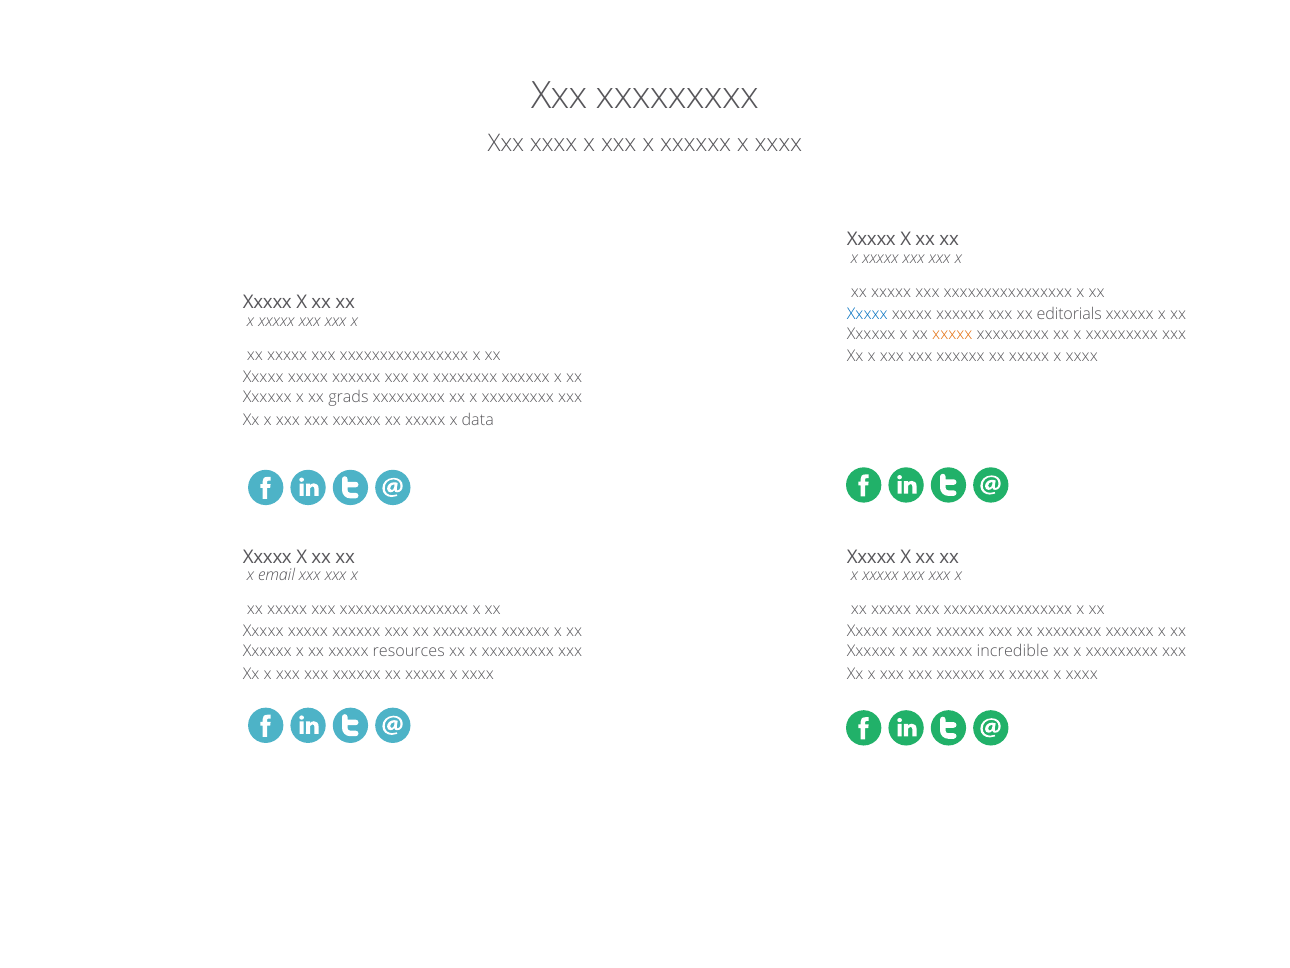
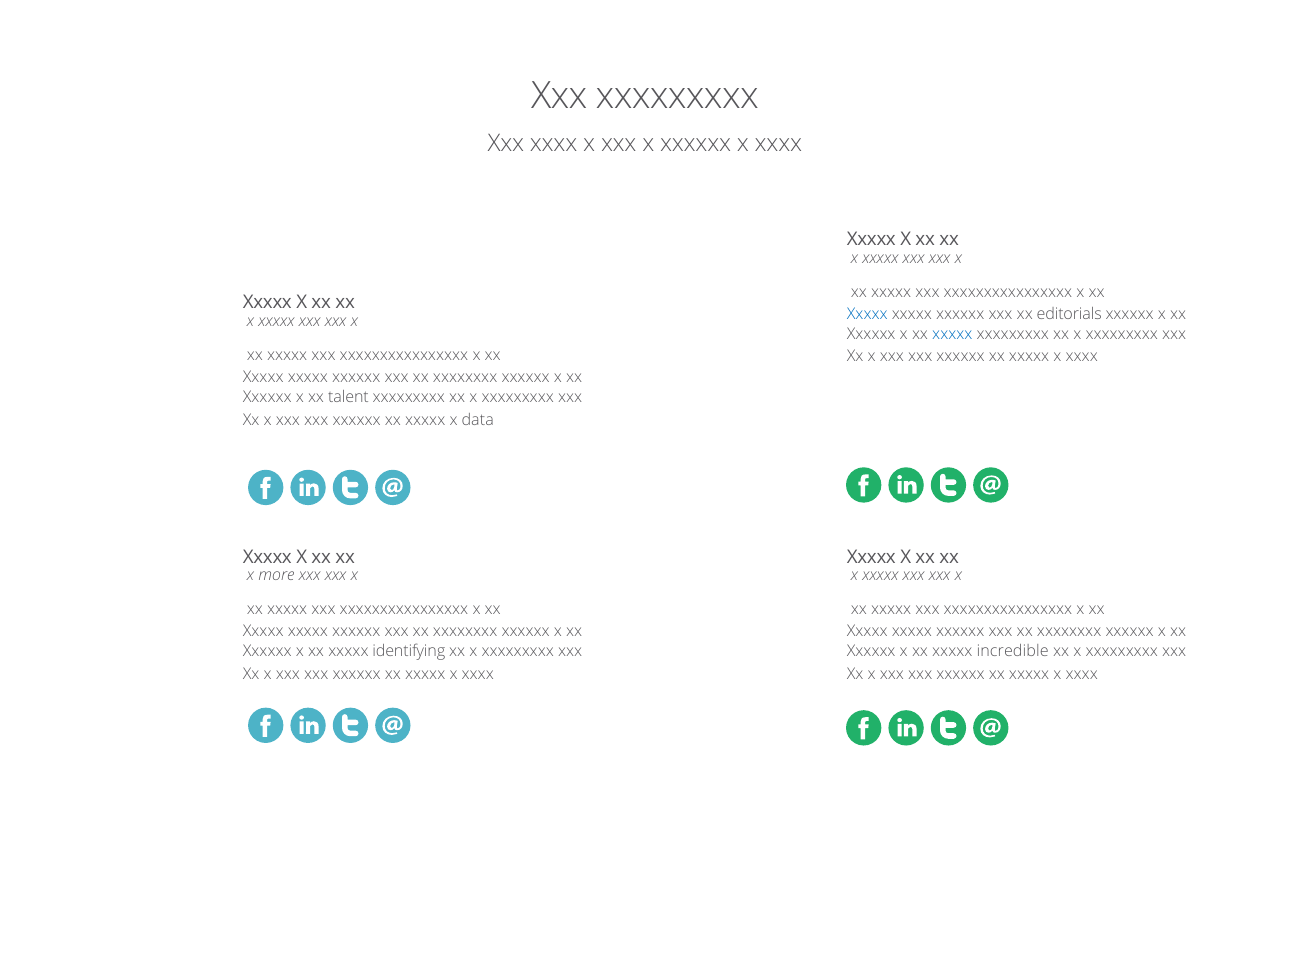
xxxxx at (952, 334) colour: orange -> blue
grads: grads -> talent
email: email -> more
resources: resources -> identifying
